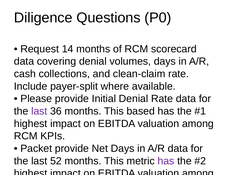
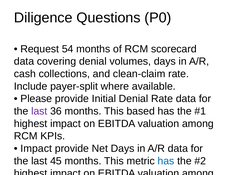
14: 14 -> 54
Packet at (36, 148): Packet -> Impact
52: 52 -> 45
has at (166, 161) colour: purple -> blue
